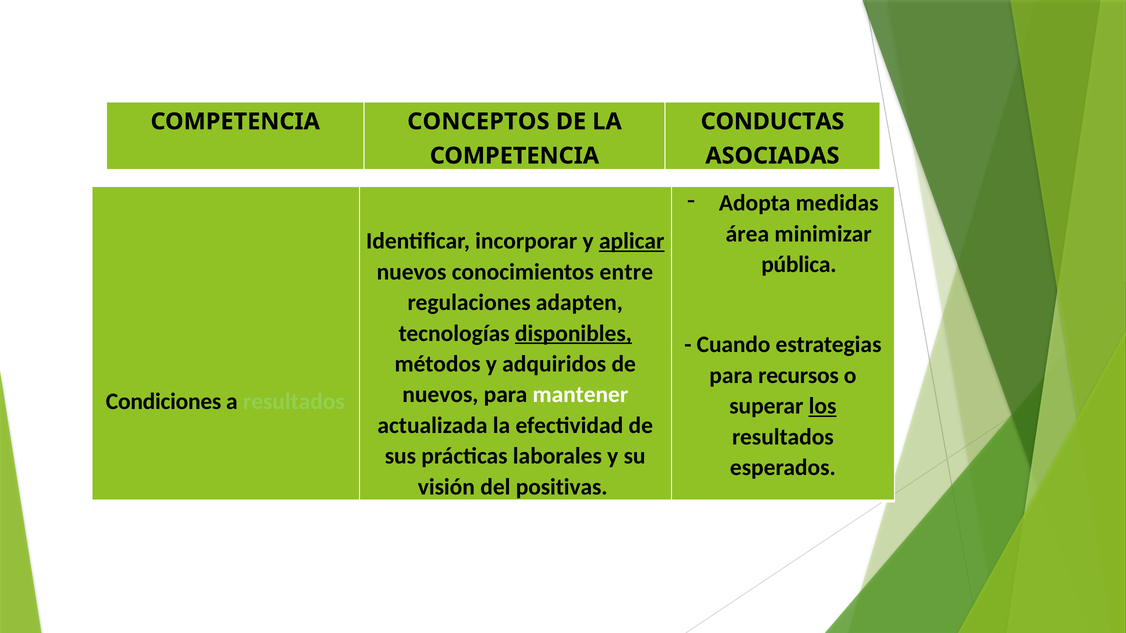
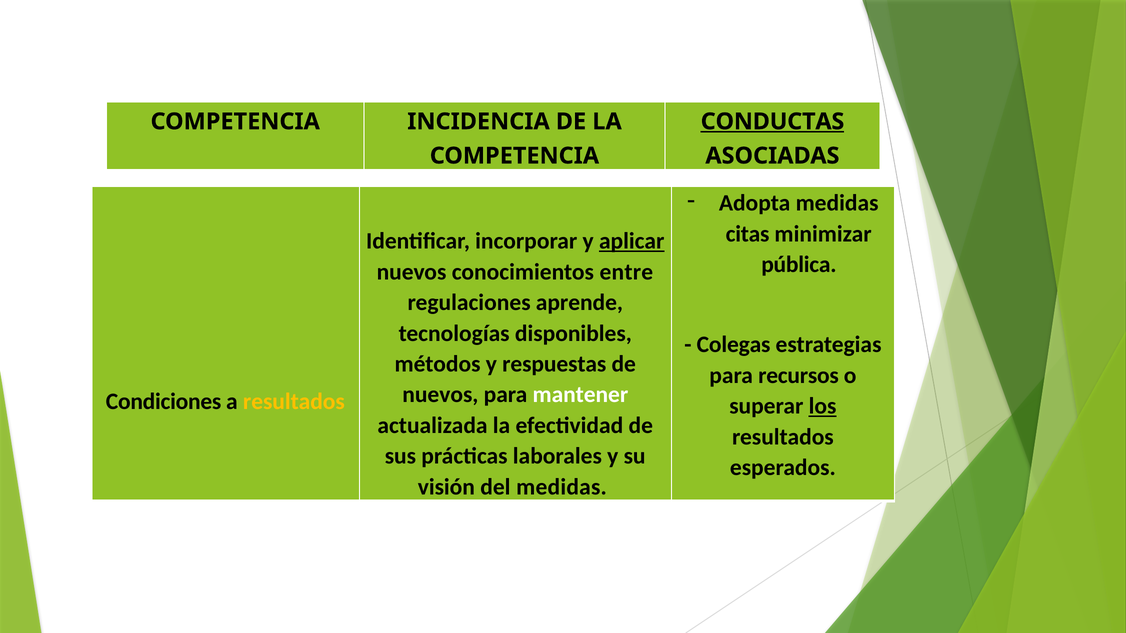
CONCEPTOS: CONCEPTOS -> INCIDENCIA
CONDUCTAS underline: none -> present
área: área -> citas
adapten: adapten -> aprende
disponibles underline: present -> none
Cuando: Cuando -> Colegas
adquiridos: adquiridos -> respuestas
resultados at (294, 402) colour: light green -> yellow
del positivas: positivas -> medidas
